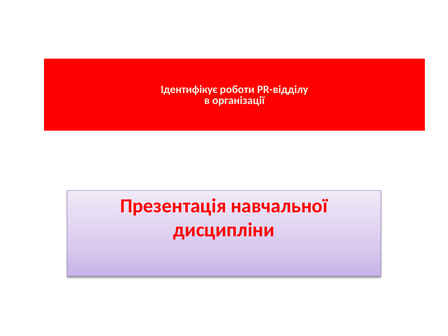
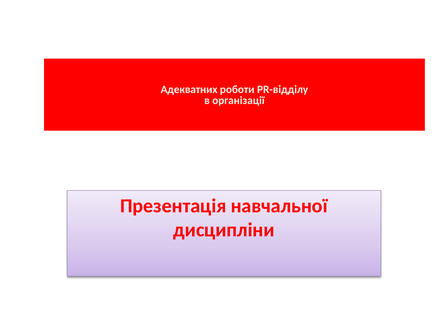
Ідентифікує: Ідентифікує -> Адекватних
